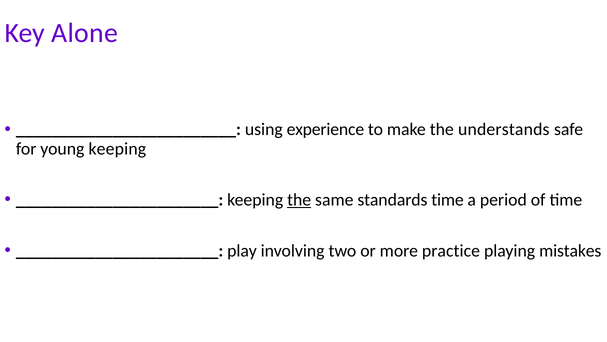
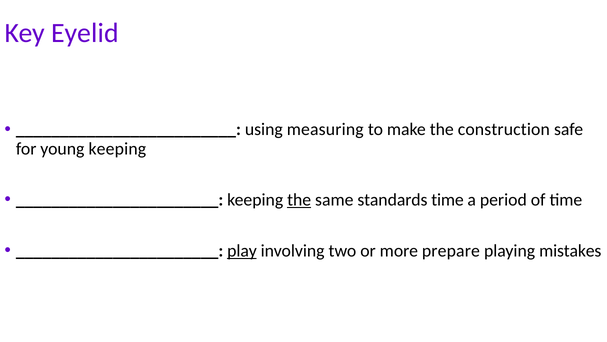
Alone: Alone -> Eyelid
experience: experience -> measuring
understands: understands -> construction
play underline: none -> present
practice: practice -> prepare
